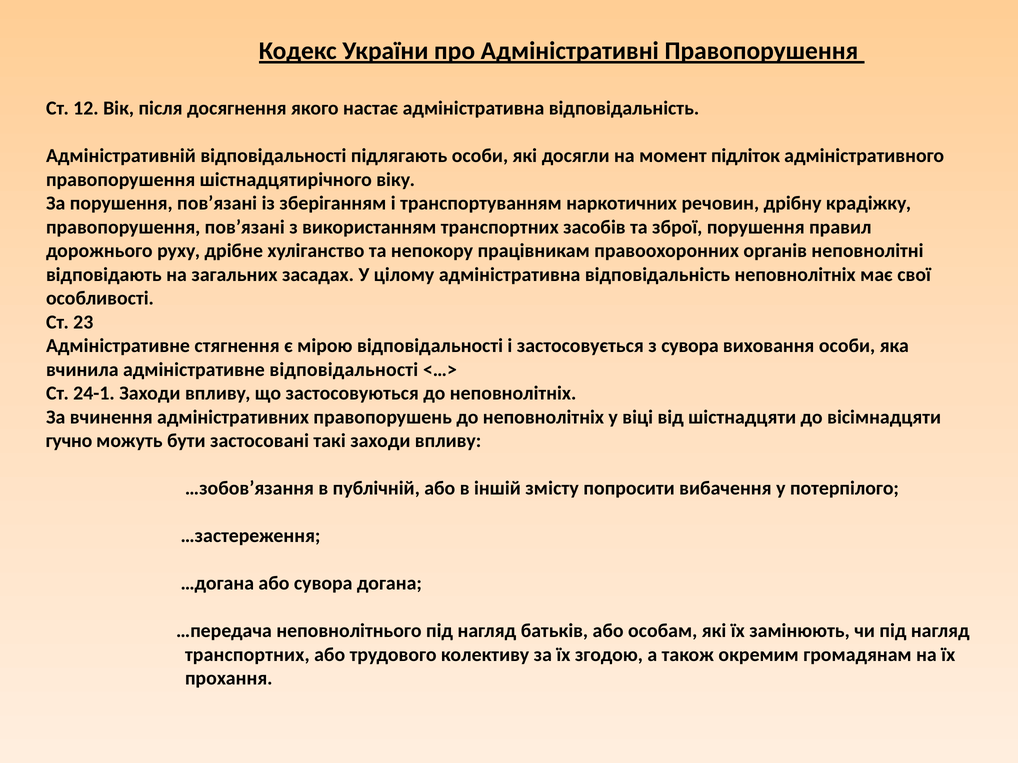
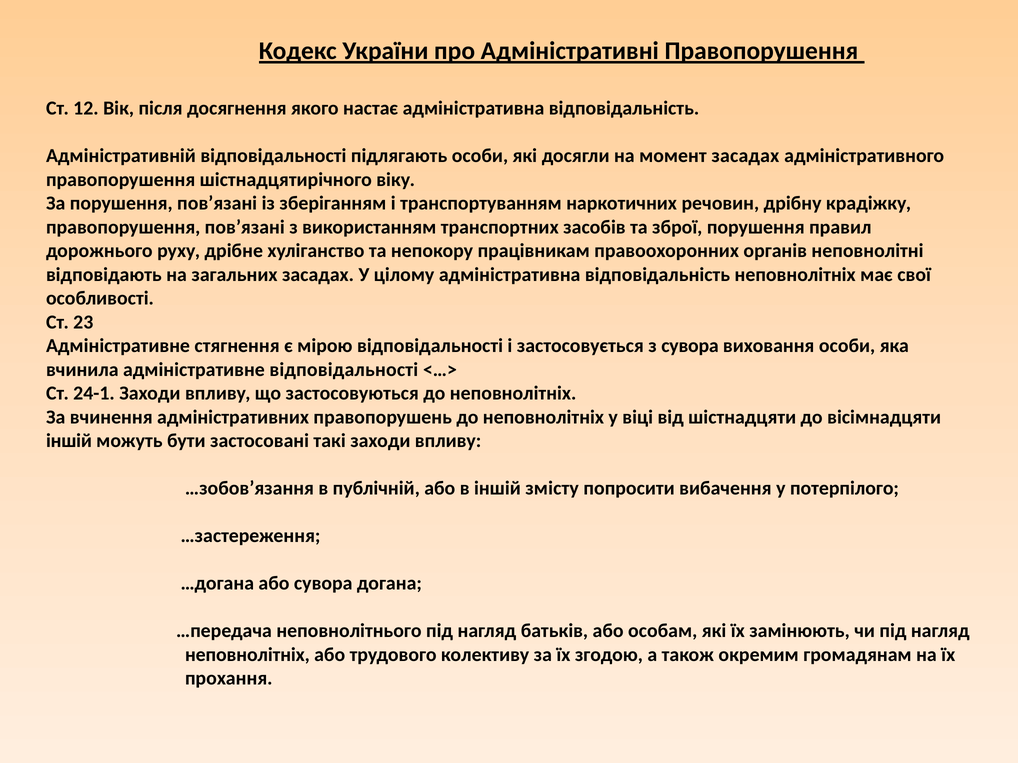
момент підліток: підліток -> засадах
гучно at (69, 441): гучно -> іншій
транспортних at (247, 655): транспортних -> неповнолітніх
